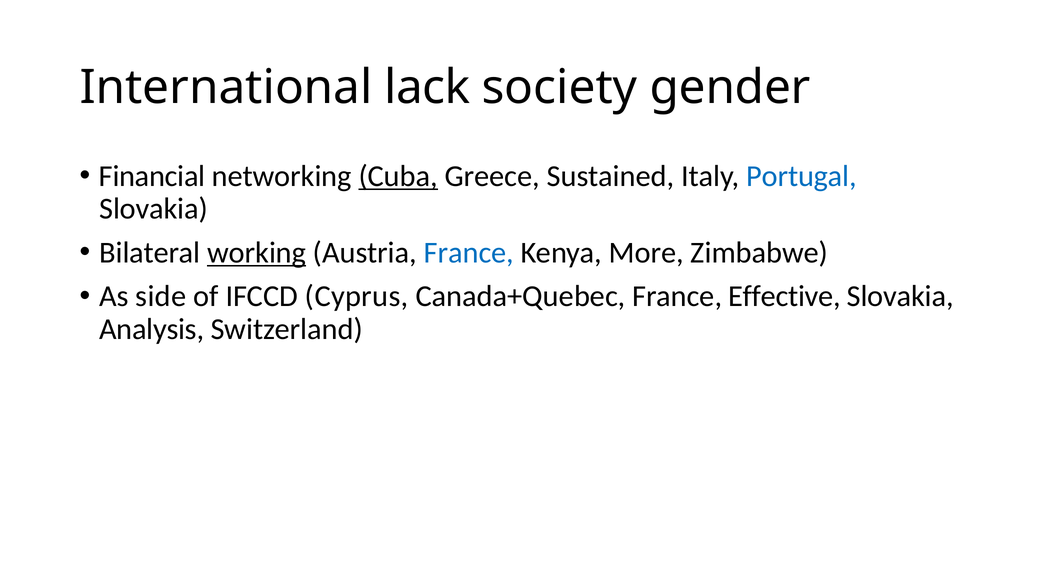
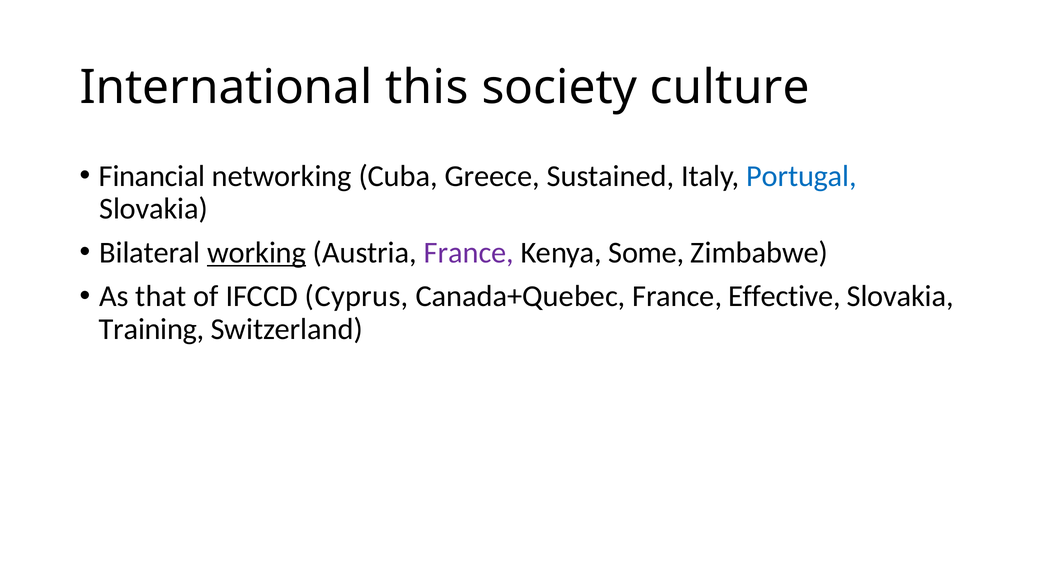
lack: lack -> this
gender: gender -> culture
Cuba underline: present -> none
France at (469, 253) colour: blue -> purple
More: More -> Some
side: side -> that
Analysis: Analysis -> Training
